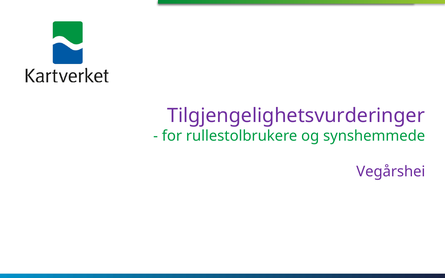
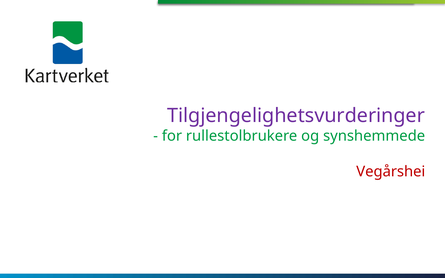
Vegårshei colour: purple -> red
